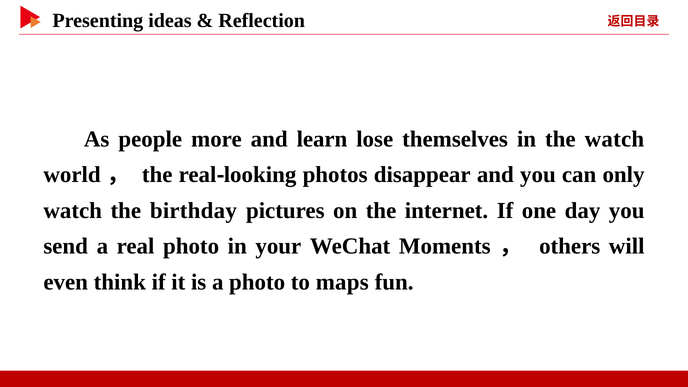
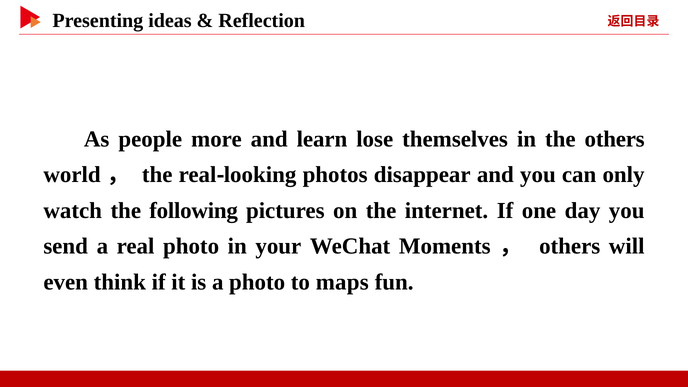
the watch: watch -> others
birthday: birthday -> following
